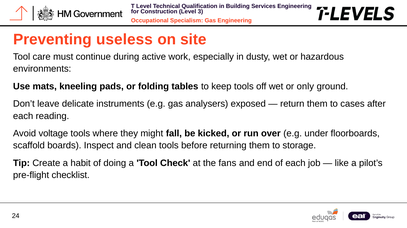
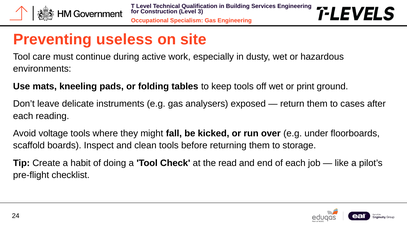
only: only -> print
fans: fans -> read
